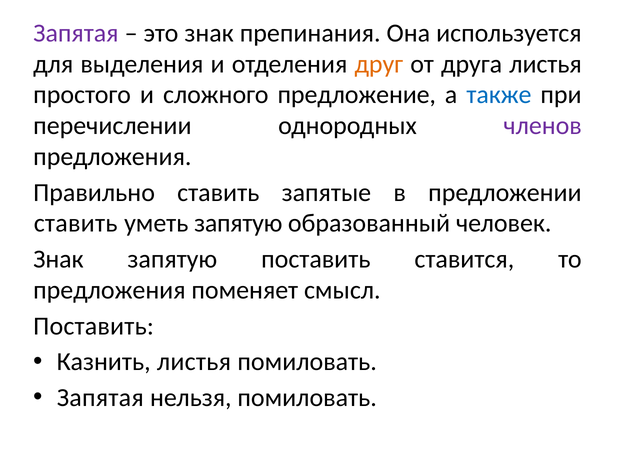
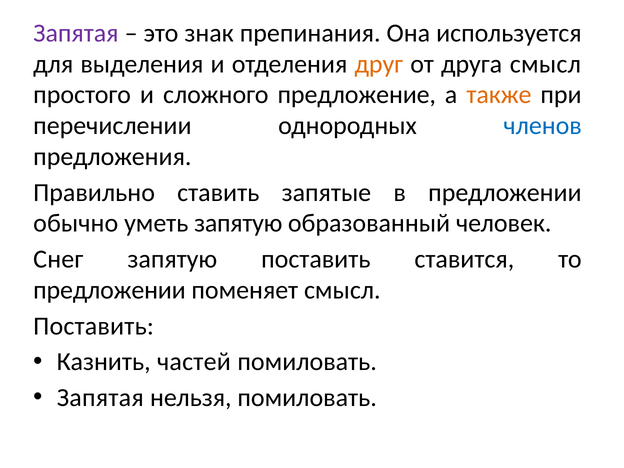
друга листья: листья -> смысл
также colour: blue -> orange
членов colour: purple -> blue
ставить at (76, 223): ставить -> обычно
Знак at (58, 259): Знак -> Снег
предложения at (109, 290): предложения -> предложении
Казнить листья: листья -> частей
